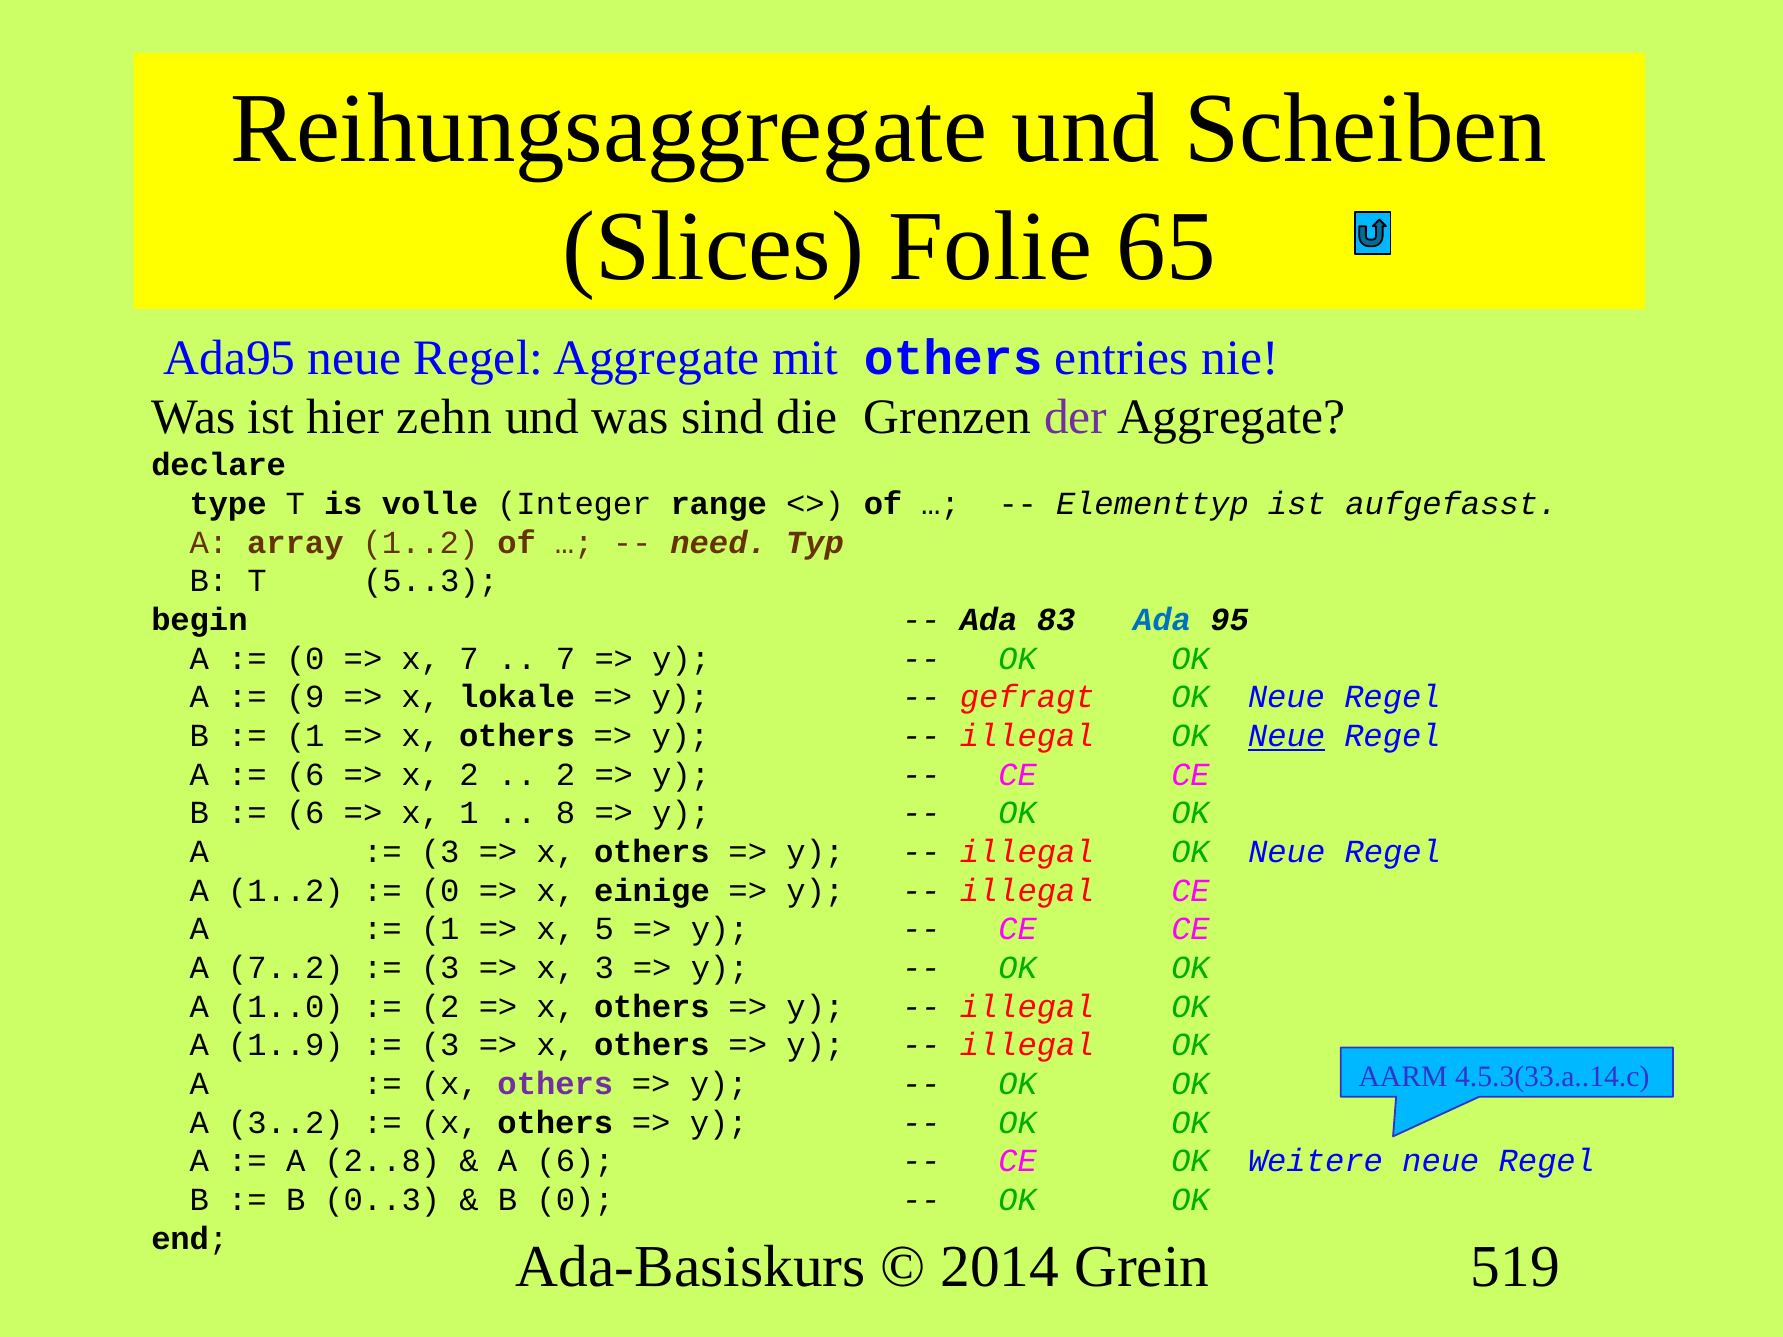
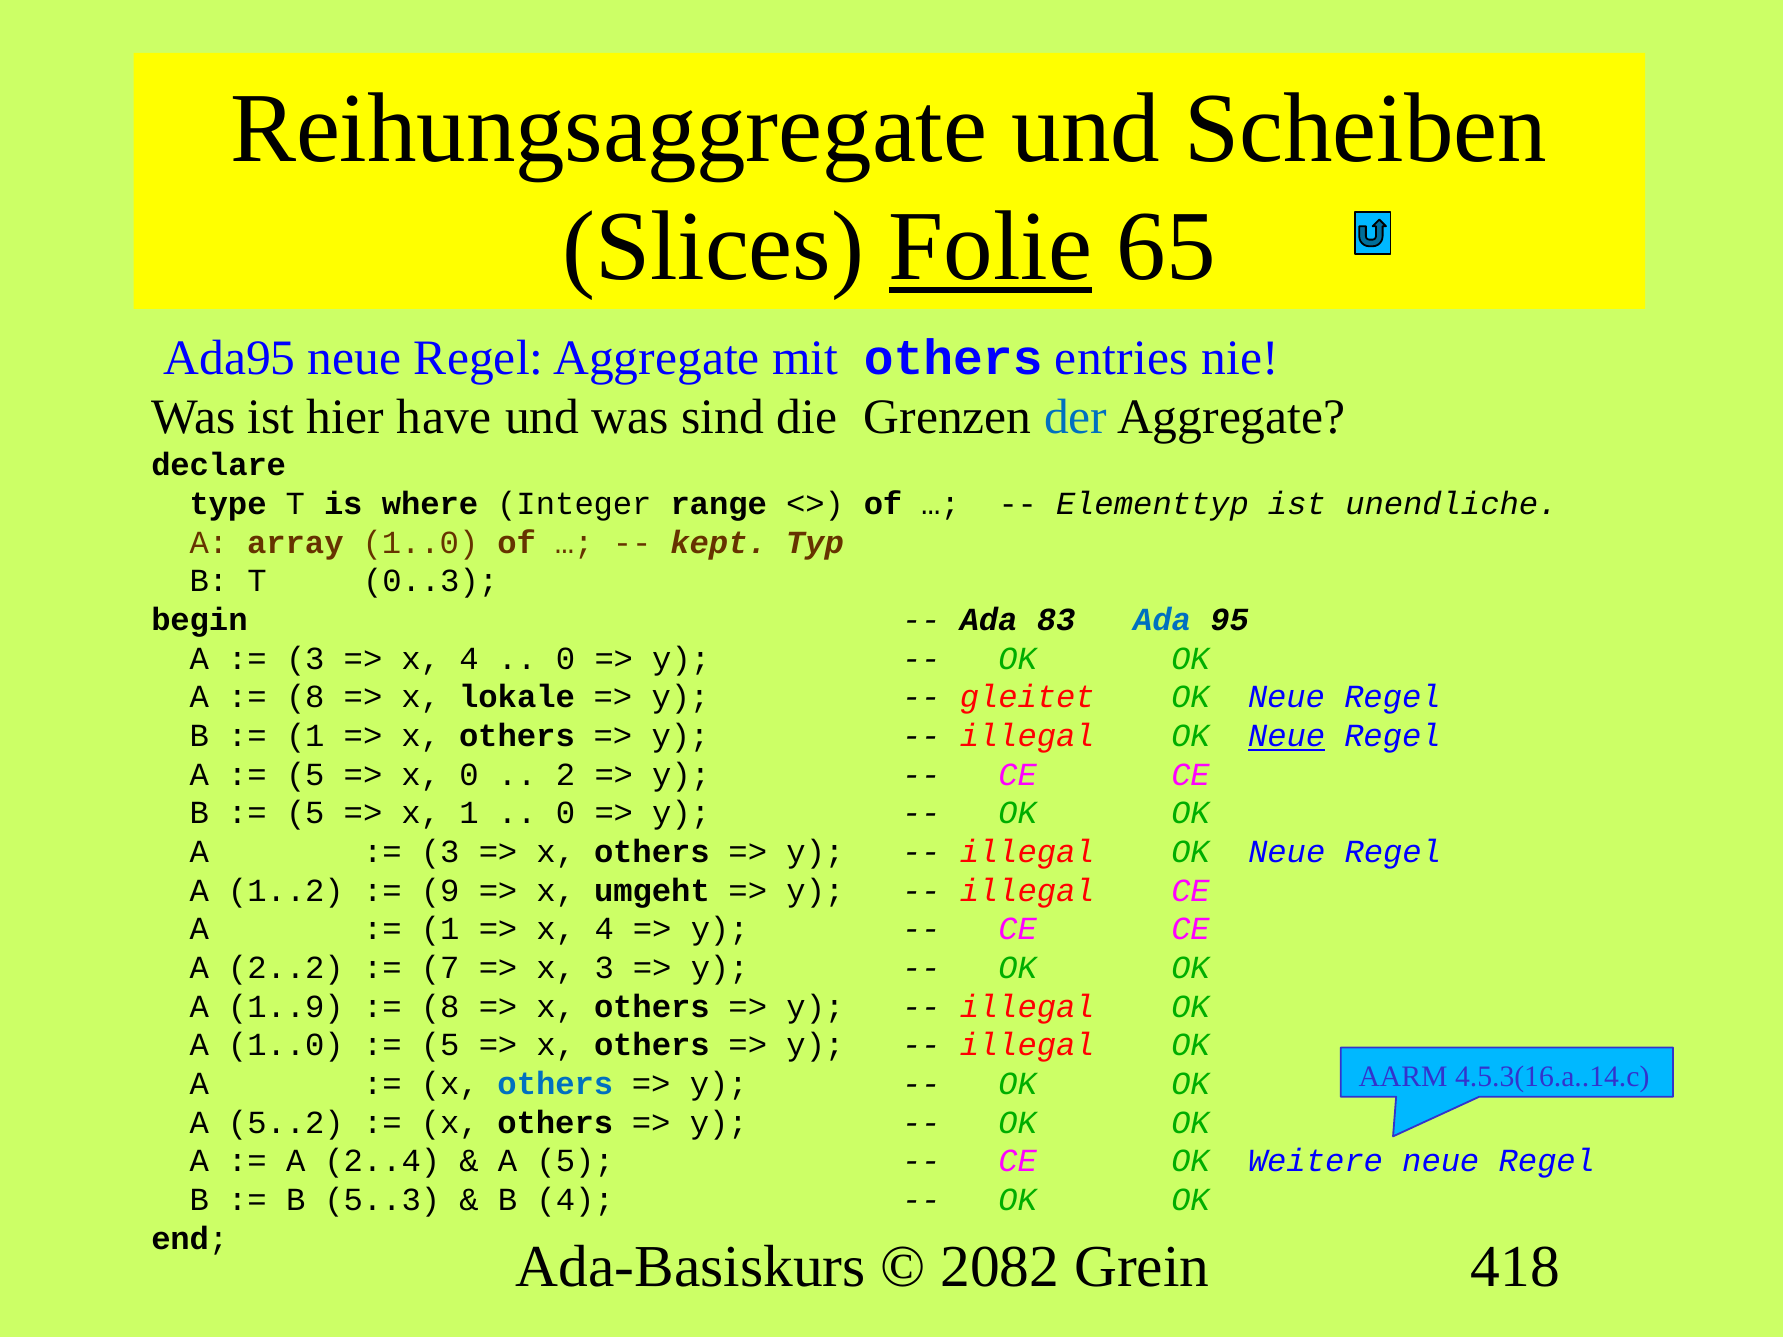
Folie underline: none -> present
zehn: zehn -> have
der colour: purple -> blue
volle: volle -> where
aufgefasst: aufgefasst -> unendliche
array 1..2: 1..2 -> 1..0
need: need -> kept
5..3: 5..3 -> 0..3
0 at (305, 659): 0 -> 3
7 at (469, 659): 7 -> 4
7 at (565, 659): 7 -> 0
9 at (305, 697): 9 -> 8
gefragt: gefragt -> gleitet
6 at (305, 775): 6 -> 5
x 2: 2 -> 0
6 at (305, 813): 6 -> 5
8 at (565, 813): 8 -> 0
0 at (440, 891): 0 -> 9
einige: einige -> umgeht
5 at (604, 930): 5 -> 4
7..2: 7..2 -> 2..2
3 at (440, 968): 3 -> 7
1..0: 1..0 -> 1..9
2 at (440, 1007): 2 -> 8
A 1..9: 1..9 -> 1..0
3 at (440, 1046): 3 -> 5
4.5.3(33.a..14.c: 4.5.3(33.a..14.c -> 4.5.3(16.a..14.c
others at (555, 1084) colour: purple -> blue
3..2: 3..2 -> 5..2
2..8: 2..8 -> 2..4
A 6: 6 -> 5
0..3: 0..3 -> 5..3
B 0: 0 -> 4
2014: 2014 -> 2082
519: 519 -> 418
